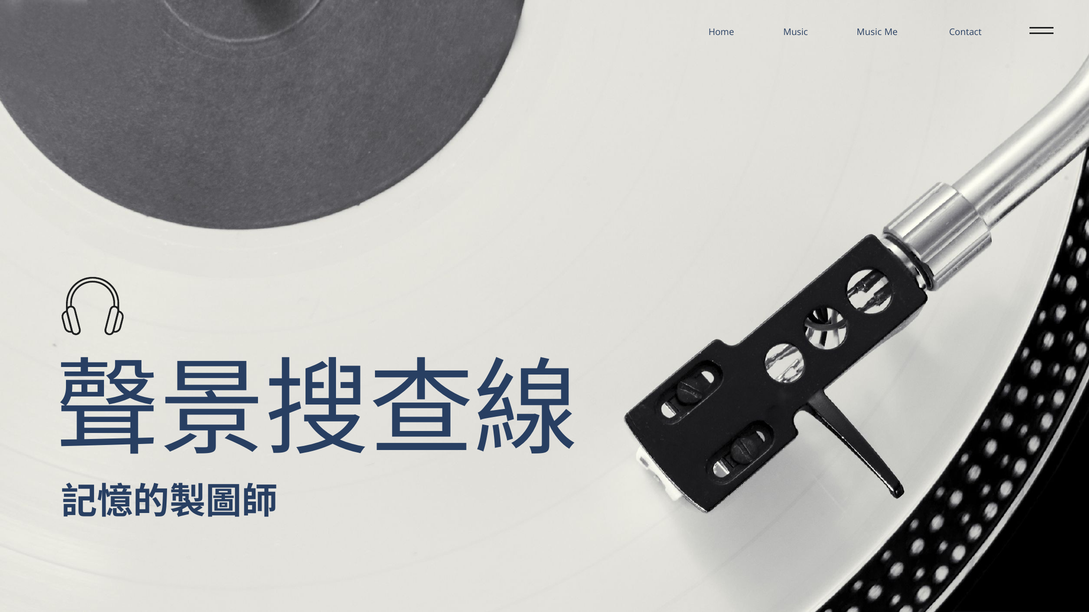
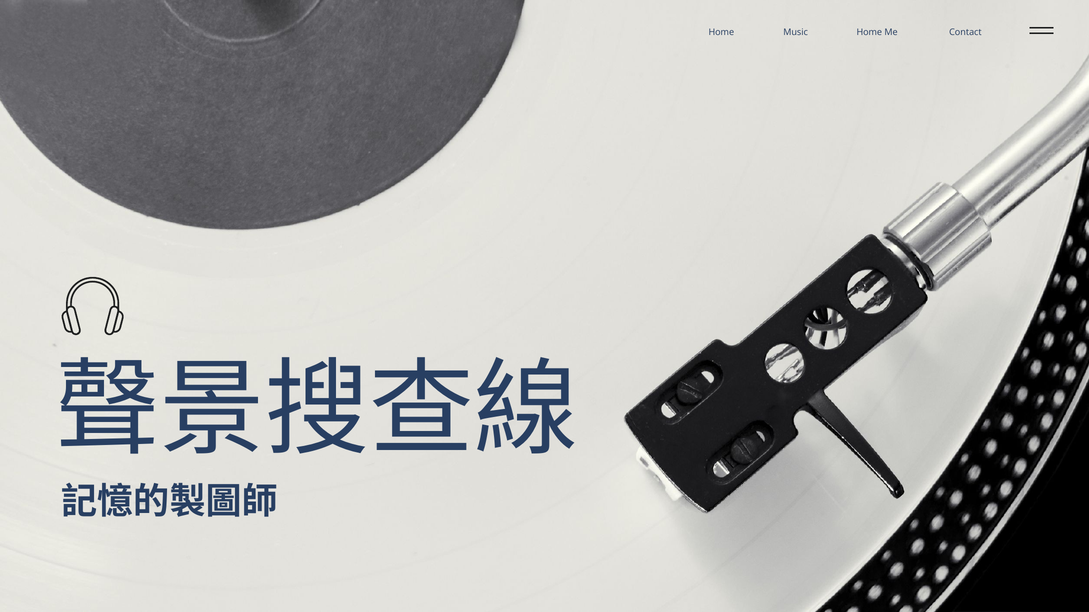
Music at (869, 32): Music -> Home
